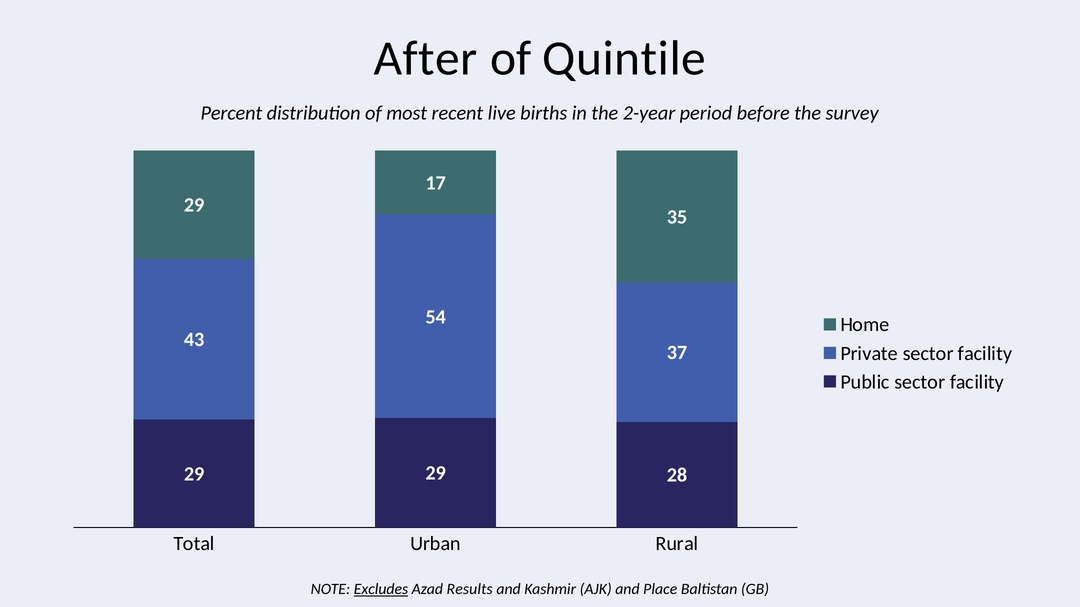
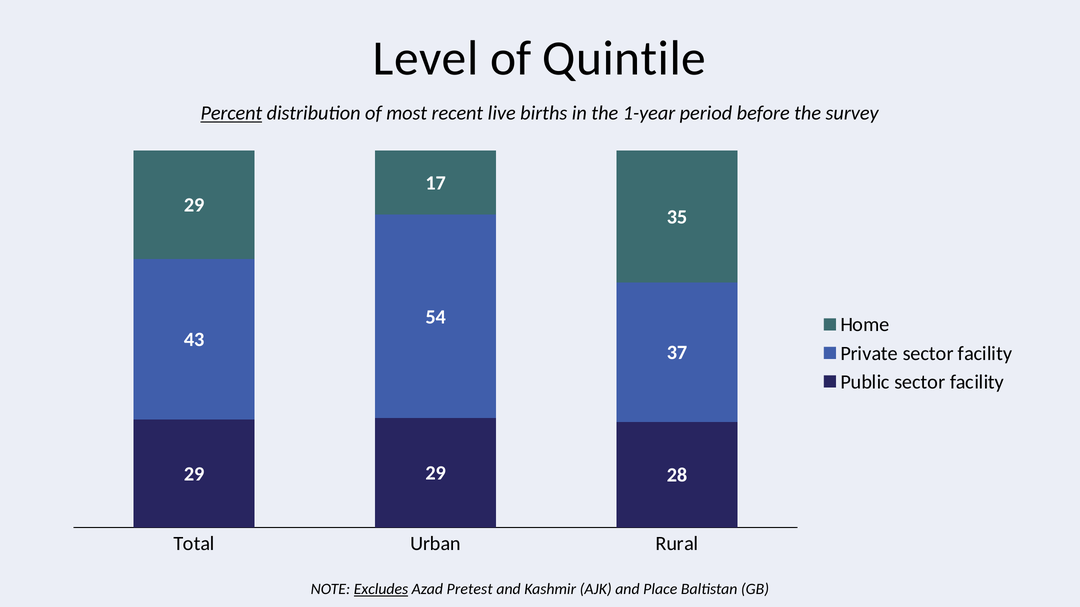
After: After -> Level
Percent underline: none -> present
2-year: 2-year -> 1-year
Results: Results -> Pretest
